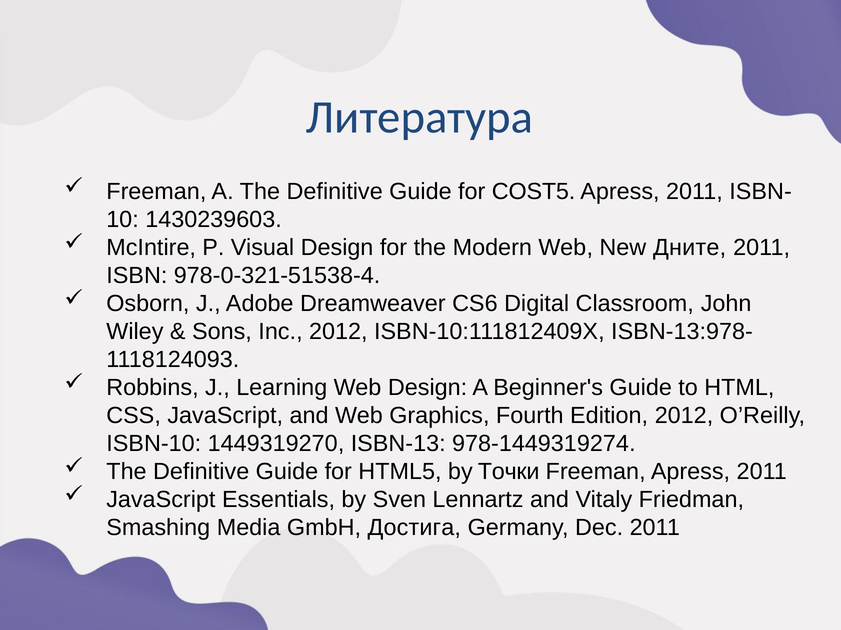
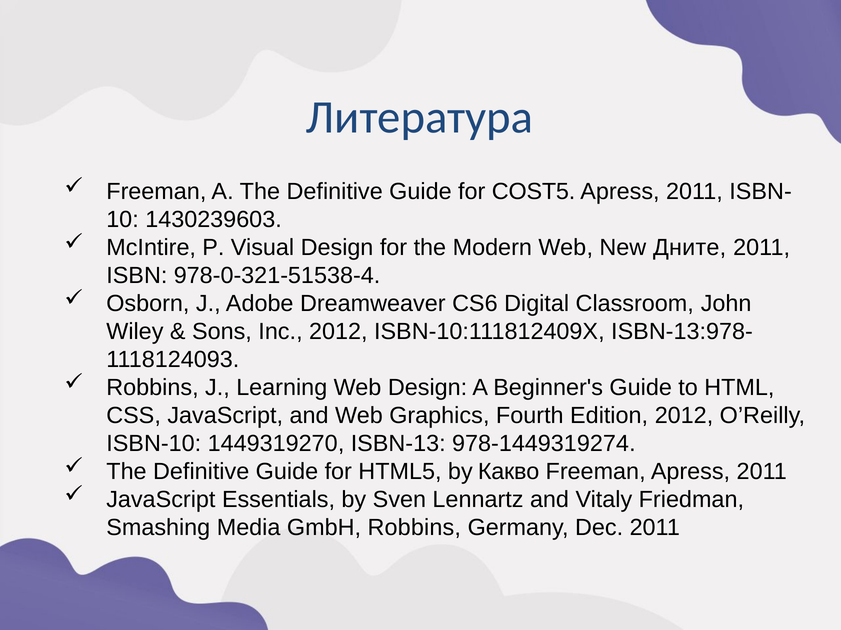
Точки: Точки -> Какво
GmbH Достига: Достига -> Robbins
